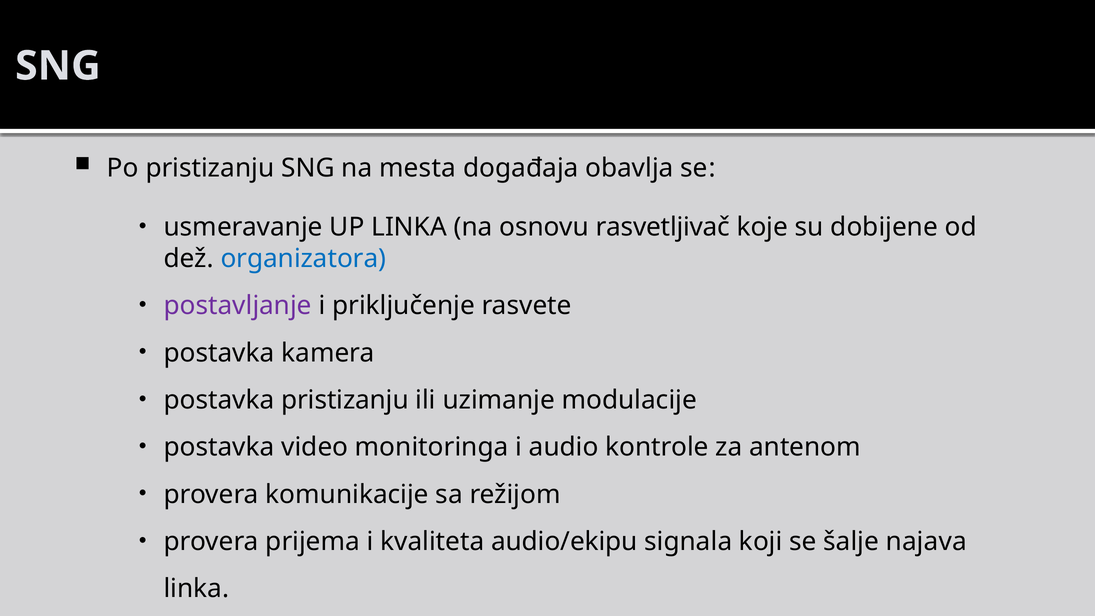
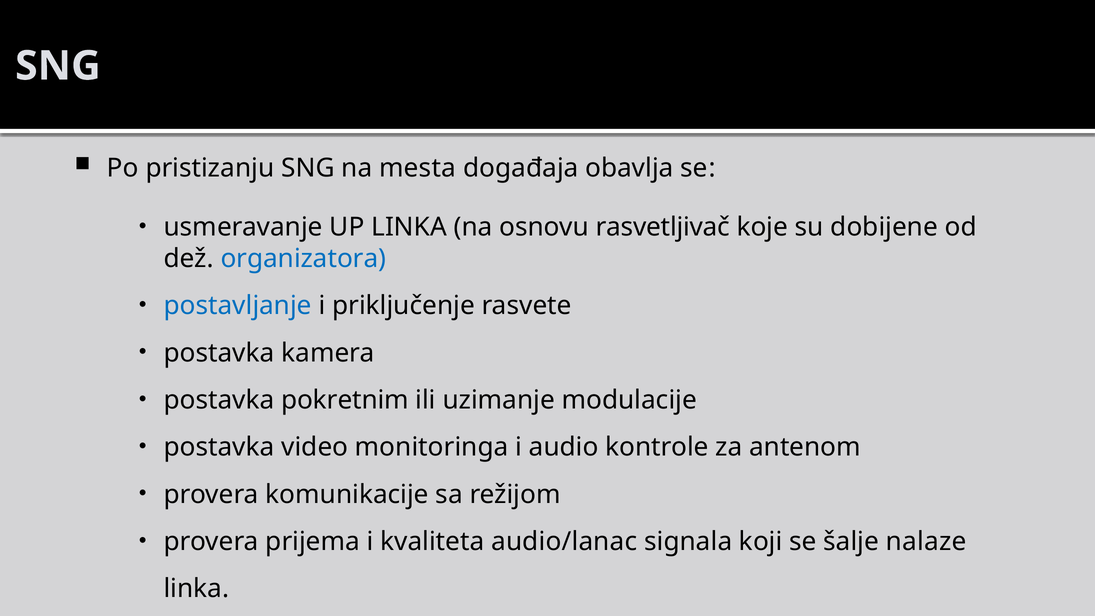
postavljanje colour: purple -> blue
postavka pristizanju: pristizanju -> pokretnim
audio/ekipu: audio/ekipu -> audio/lanac
najava: najava -> nalaze
